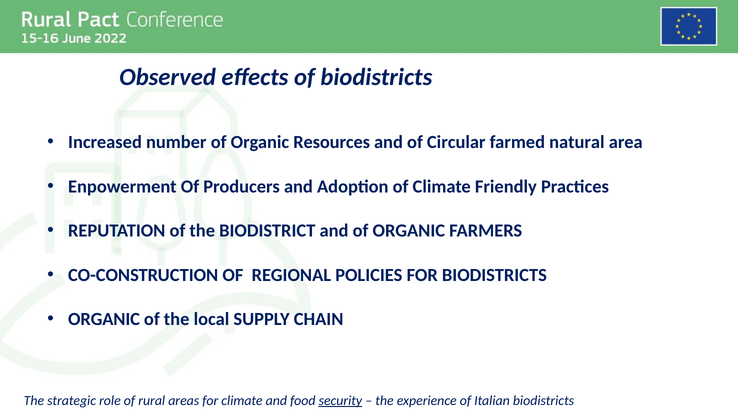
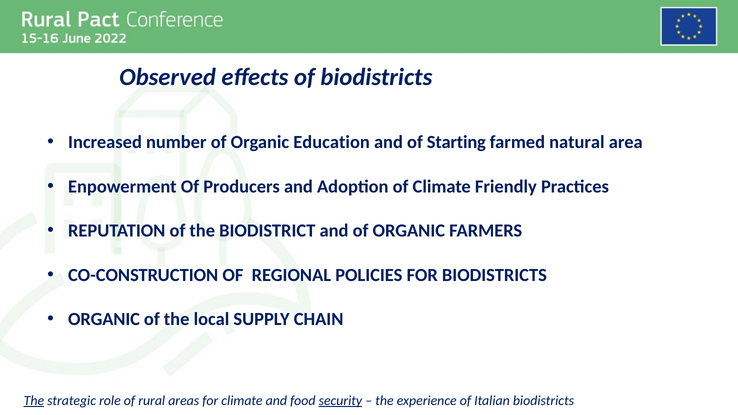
Resources: Resources -> Education
Circular: Circular -> Starting
The at (34, 401) underline: none -> present
